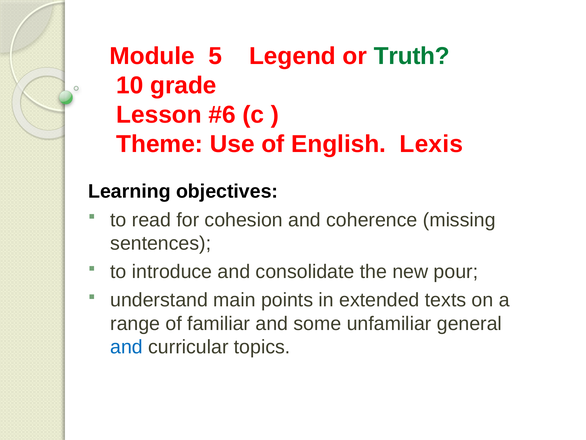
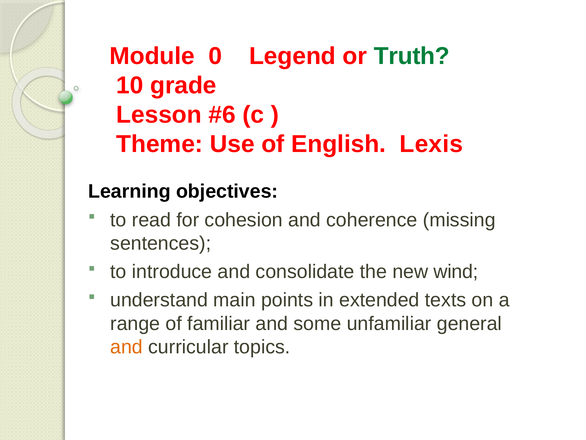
5: 5 -> 0
pour: pour -> wind
and at (127, 347) colour: blue -> orange
